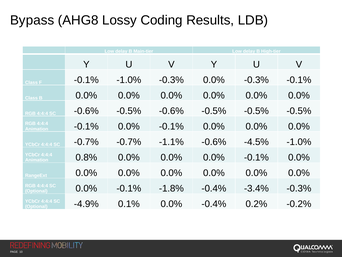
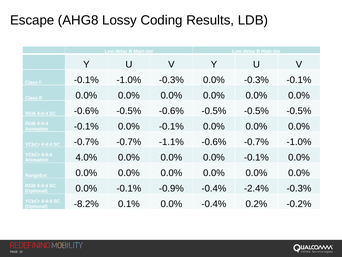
Bypass: Bypass -> Escape
-0.6% -4.5%: -4.5% -> -0.7%
0.8%: 0.8% -> 4.0%
-1.8%: -1.8% -> -0.9%
-3.4%: -3.4% -> -2.4%
-4.9%: -4.9% -> -8.2%
